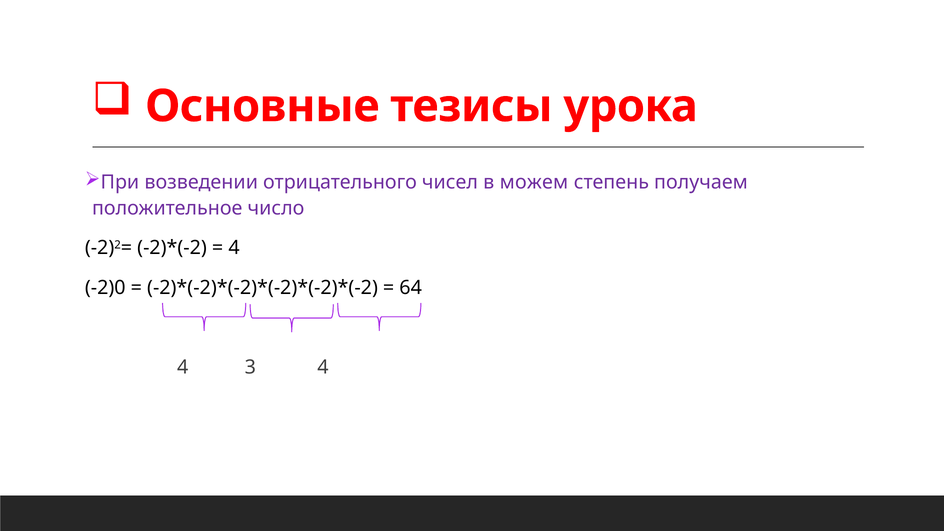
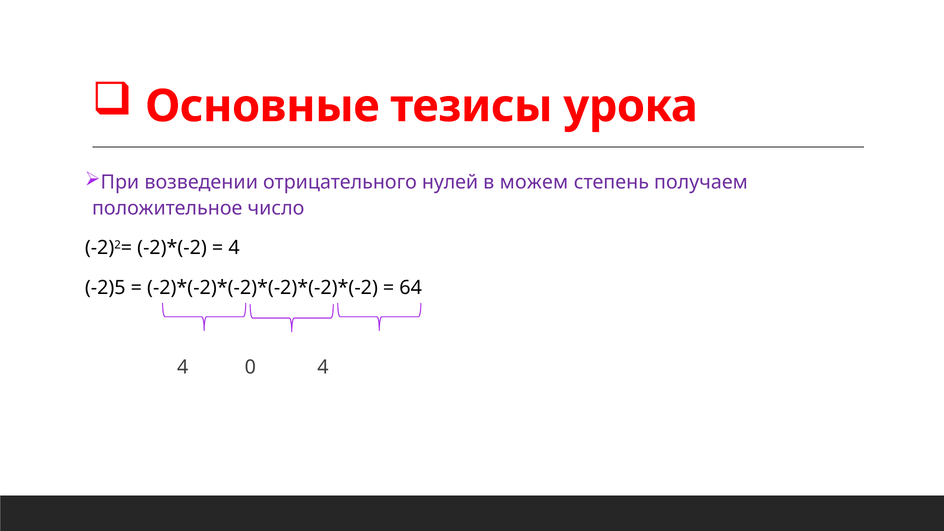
чисел: чисел -> нулей
-2)0: -2)0 -> -2)5
3: 3 -> 0
